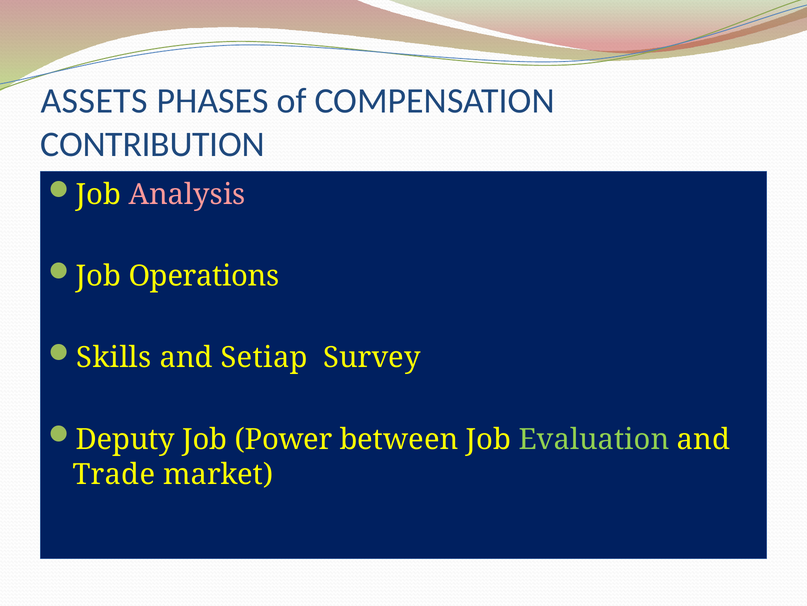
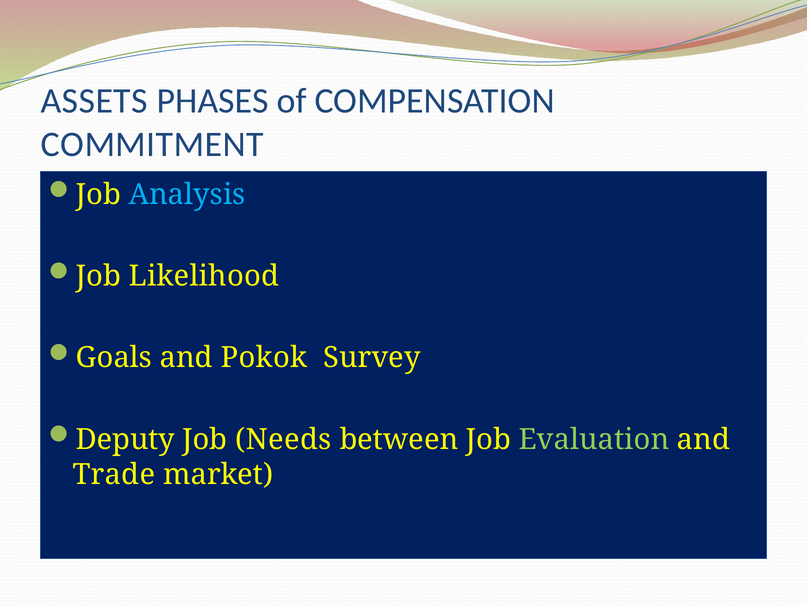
CONTRIBUTION: CONTRIBUTION -> COMMITMENT
Analysis colour: pink -> light blue
Operations: Operations -> Likelihood
Skills: Skills -> Goals
Setiap: Setiap -> Pokok
Power: Power -> Needs
